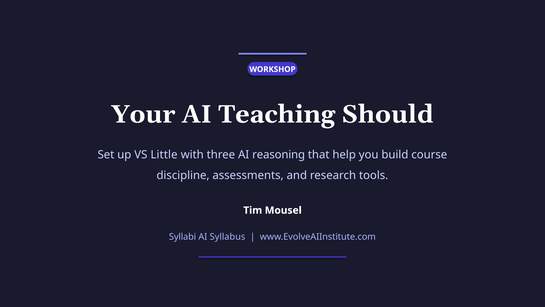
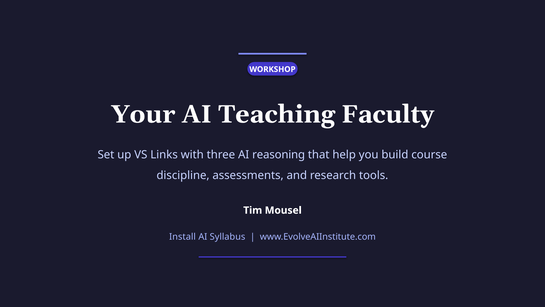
Should: Should -> Faculty
Little: Little -> Links
Syllabi: Syllabi -> Install
